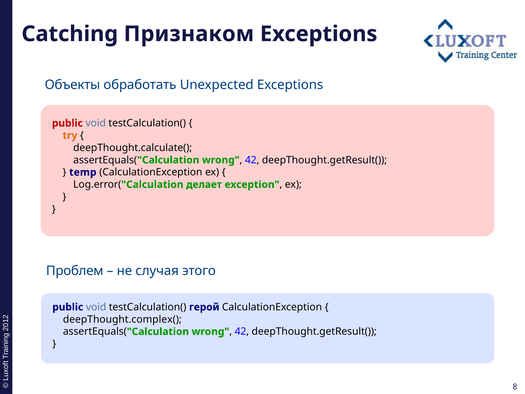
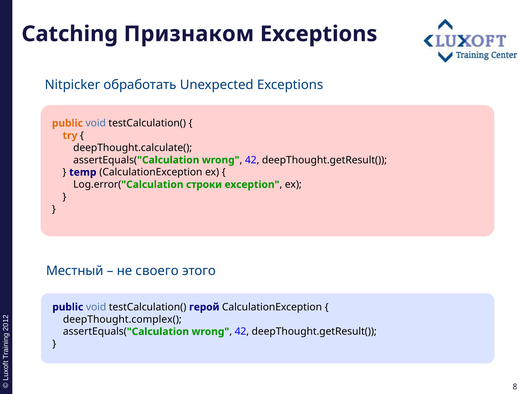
Объекты: Объекты -> Nitpicker
public at (67, 123) colour: red -> orange
делает: делает -> строки
Проблем: Проблем -> Местный
случая: случая -> своего
